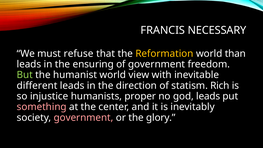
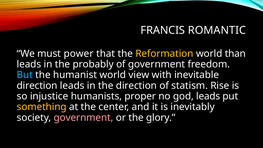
NECESSARY: NECESSARY -> ROMANTIC
refuse: refuse -> power
ensuring: ensuring -> probably
But colour: light green -> light blue
different at (37, 86): different -> direction
Rich: Rich -> Rise
something colour: pink -> yellow
